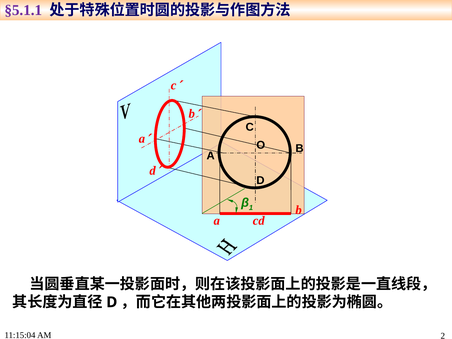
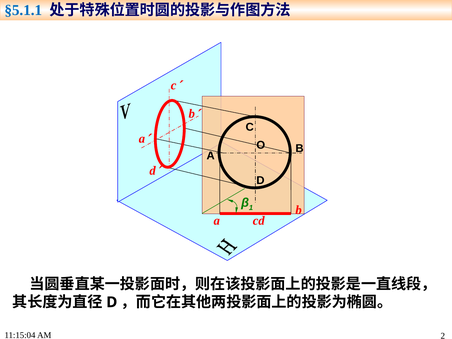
§5.1.1 colour: purple -> blue
